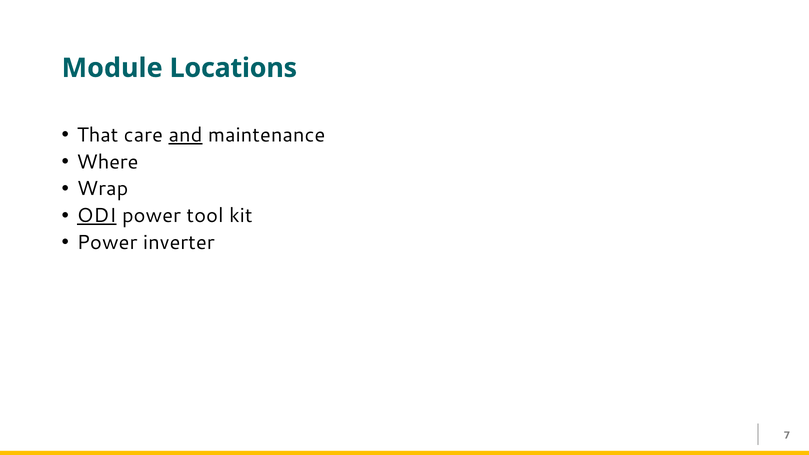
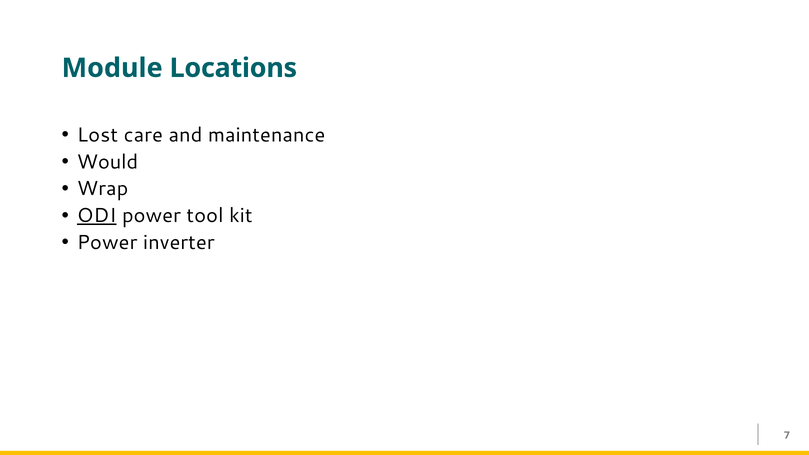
That: That -> Lost
and underline: present -> none
Where: Where -> Would
